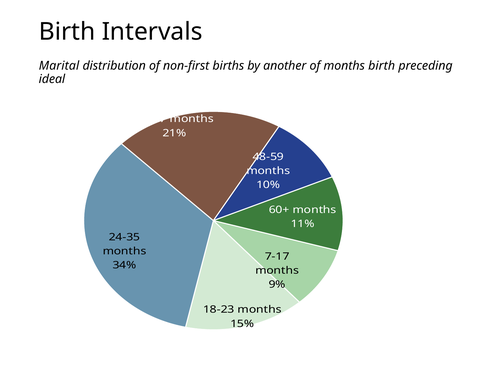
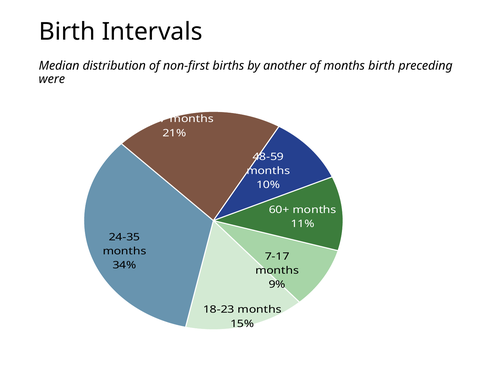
Marital: Marital -> Median
ideal: ideal -> were
